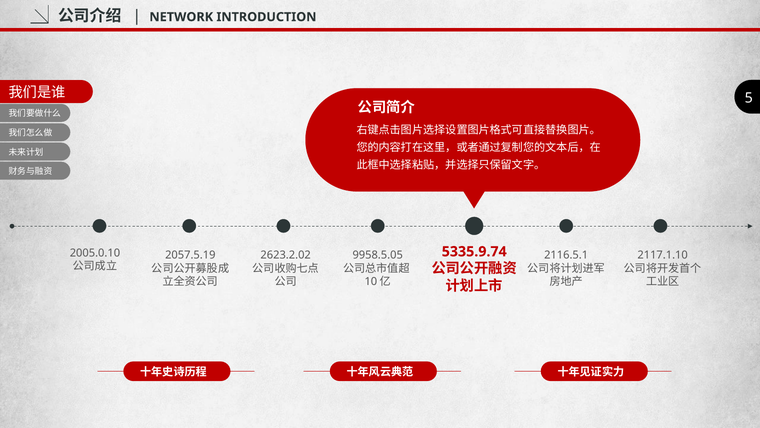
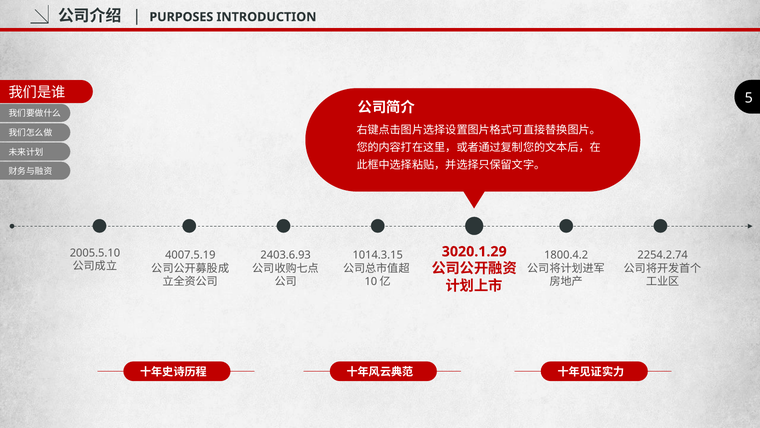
NETWORK: NETWORK -> PURPOSES
5335.9.74: 5335.9.74 -> 3020.1.29
2005.0.10: 2005.0.10 -> 2005.5.10
2057.5.19: 2057.5.19 -> 4007.5.19
2623.2.02: 2623.2.02 -> 2403.6.93
9958.5.05: 9958.5.05 -> 1014.3.15
2116.5.1: 2116.5.1 -> 1800.4.2
2117.1.10: 2117.1.10 -> 2254.2.74
